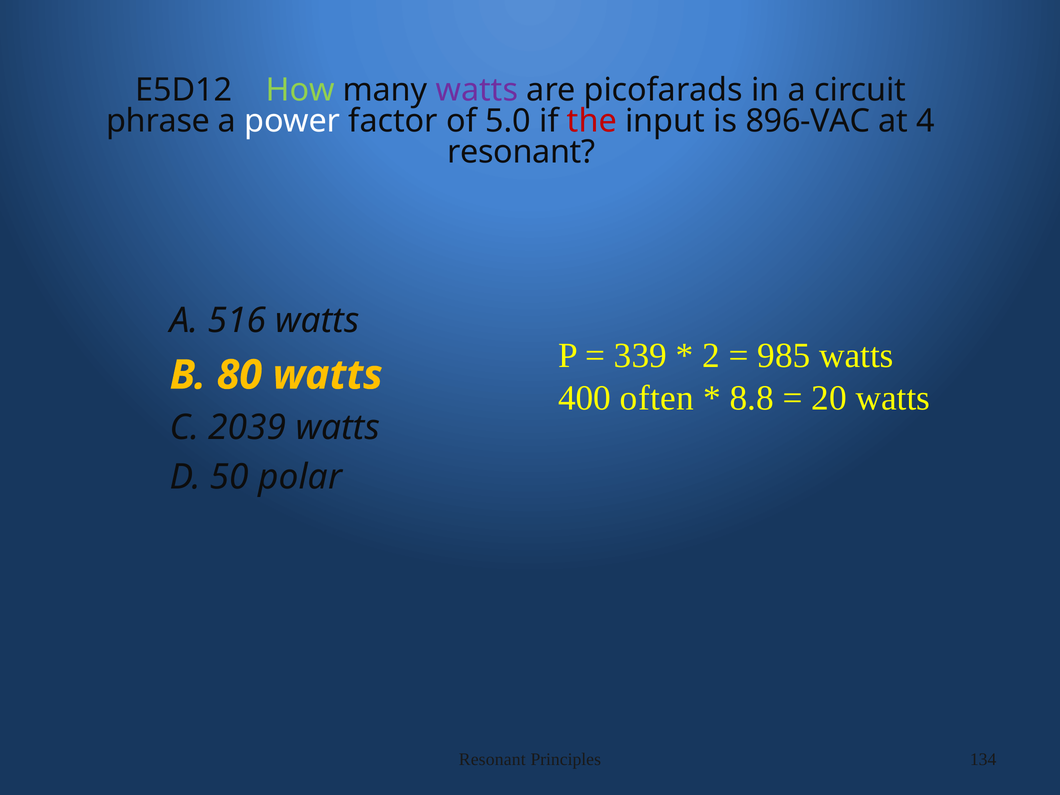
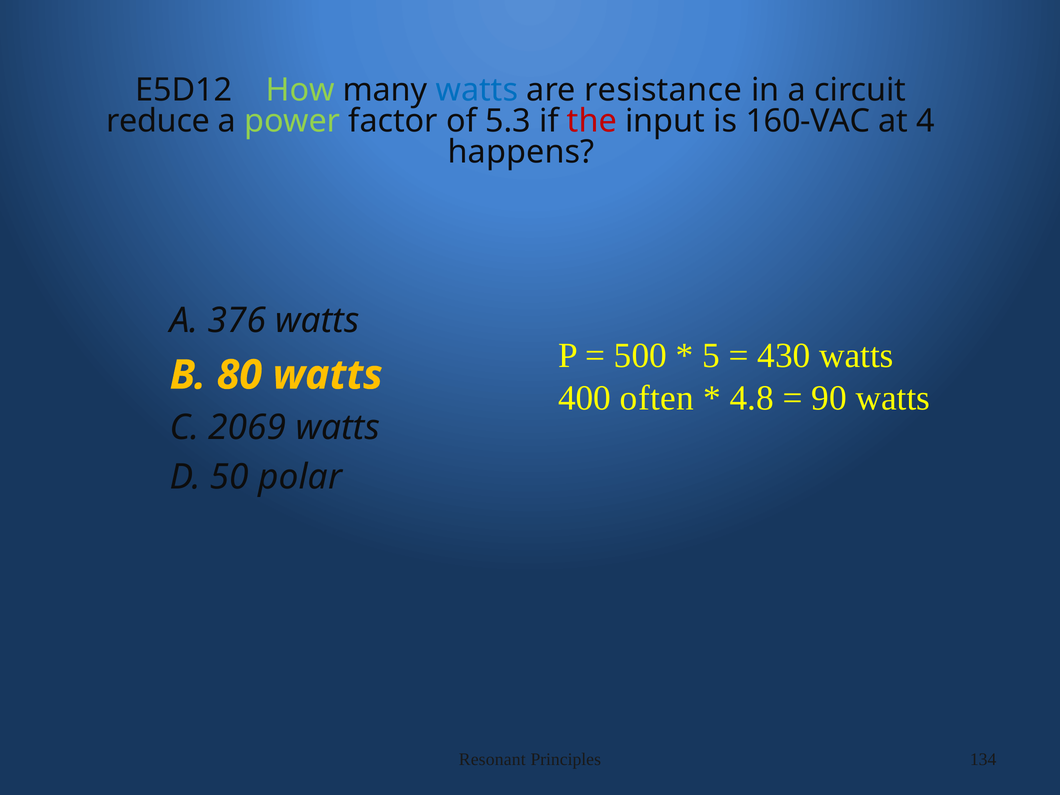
watts at (477, 90) colour: purple -> blue
picofarads: picofarads -> resistance
phrase: phrase -> reduce
power colour: white -> light green
5.0: 5.0 -> 5.3
896-VAC: 896-VAC -> 160-VAC
resonant at (521, 152): resonant -> happens
516: 516 -> 376
339: 339 -> 500
2: 2 -> 5
985: 985 -> 430
8.8: 8.8 -> 4.8
20: 20 -> 90
2039: 2039 -> 2069
